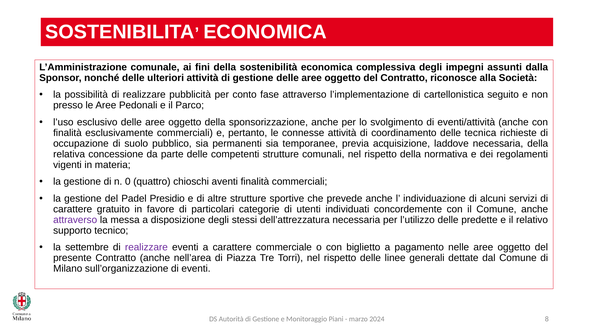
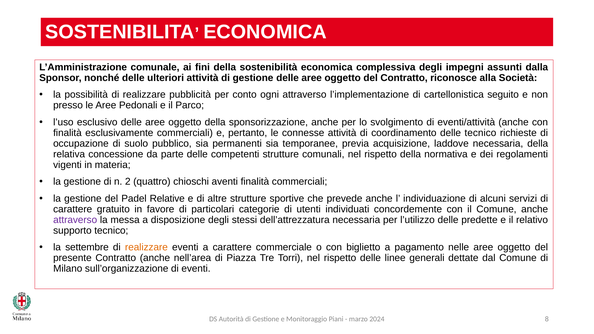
fase: fase -> ogni
delle tecnica: tecnica -> tecnico
0: 0 -> 2
Presidio: Presidio -> Relative
realizzare at (146, 247) colour: purple -> orange
